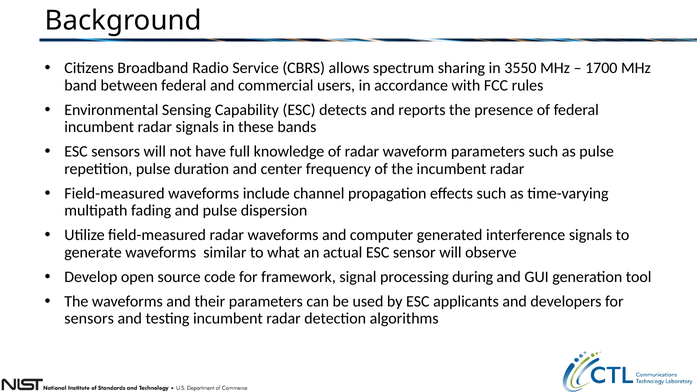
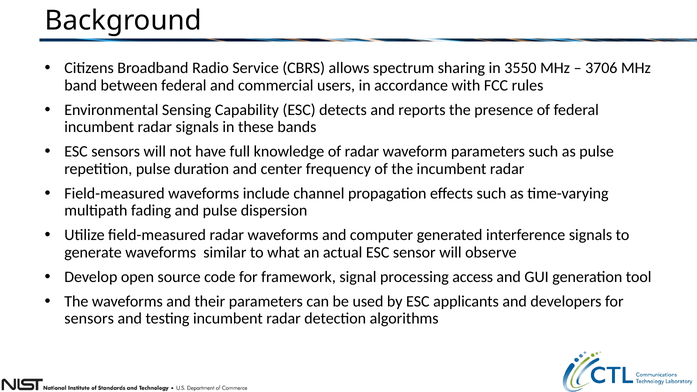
1700: 1700 -> 3706
during: during -> access
